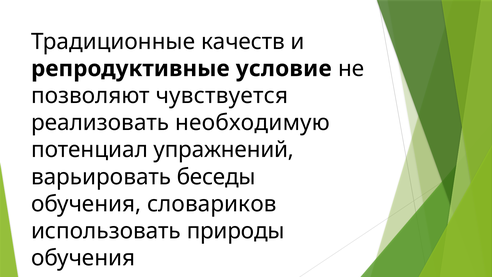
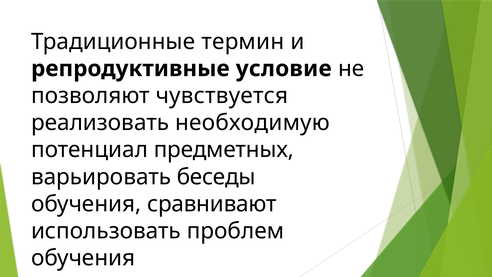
качеств: качеств -> термин
упражнений: упражнений -> предметных
словариков: словариков -> сравнивают
природы: природы -> проблем
